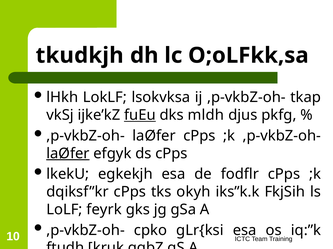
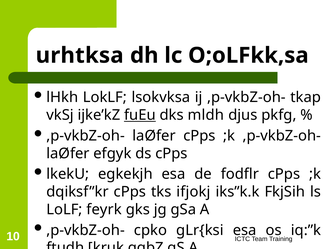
tkudkjh: tkudkjh -> urhtksa
laØfer at (68, 154) underline: present -> none
okyh: okyh -> ifjokj
